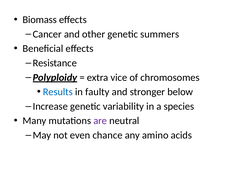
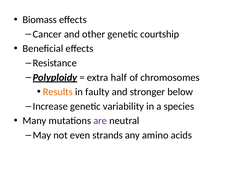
summers: summers -> courtship
vice: vice -> half
Results colour: blue -> orange
chance: chance -> strands
